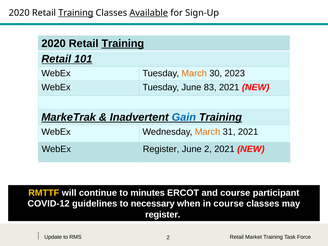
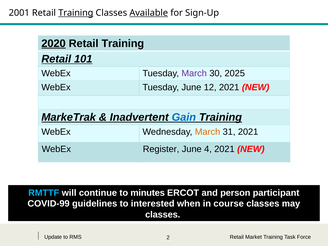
2020 at (19, 13): 2020 -> 2001
2020 at (54, 43) underline: none -> present
Training at (123, 43) underline: present -> none
March at (194, 73) colour: orange -> purple
2023: 2023 -> 2025
83: 83 -> 12
June 2: 2 -> 4
RMTTF colour: yellow -> light blue
and course: course -> person
COVID-12: COVID-12 -> COVID-99
necessary: necessary -> interested
register at (163, 215): register -> classes
